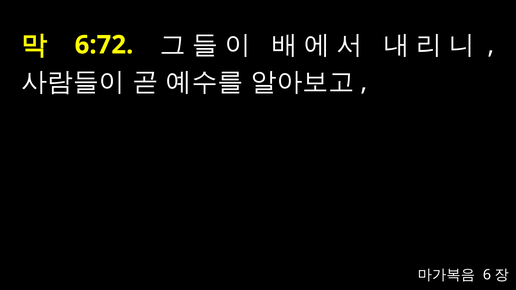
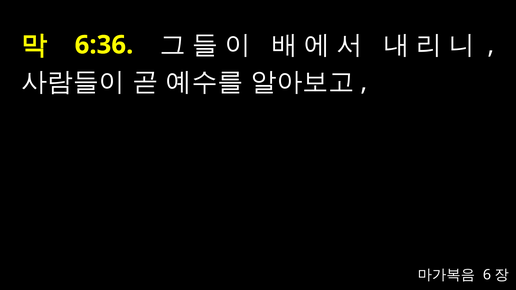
6:72: 6:72 -> 6:36
